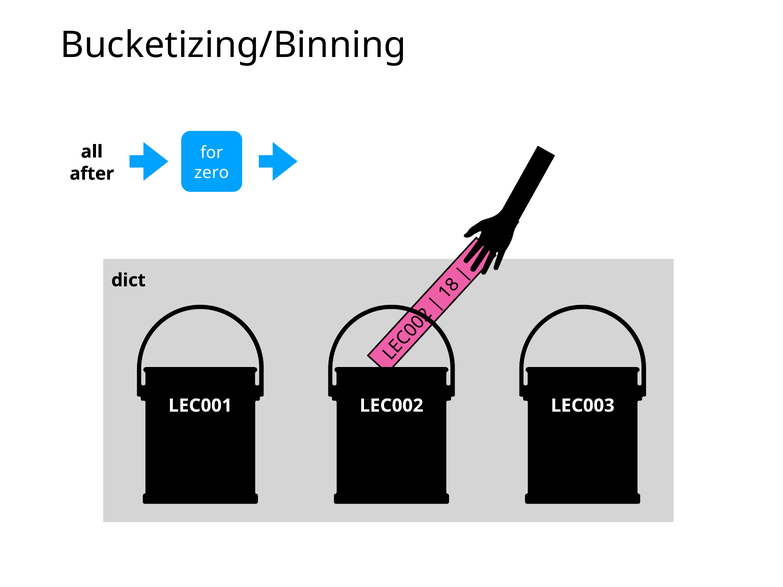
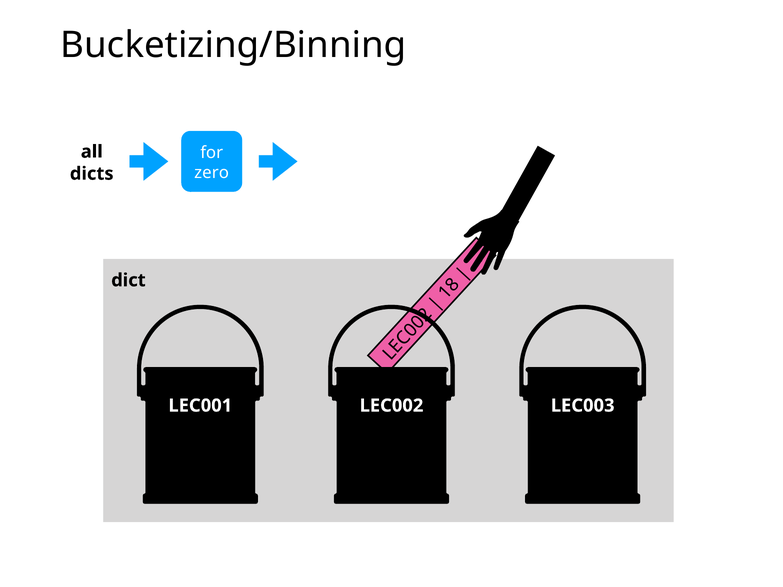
after: after -> dicts
